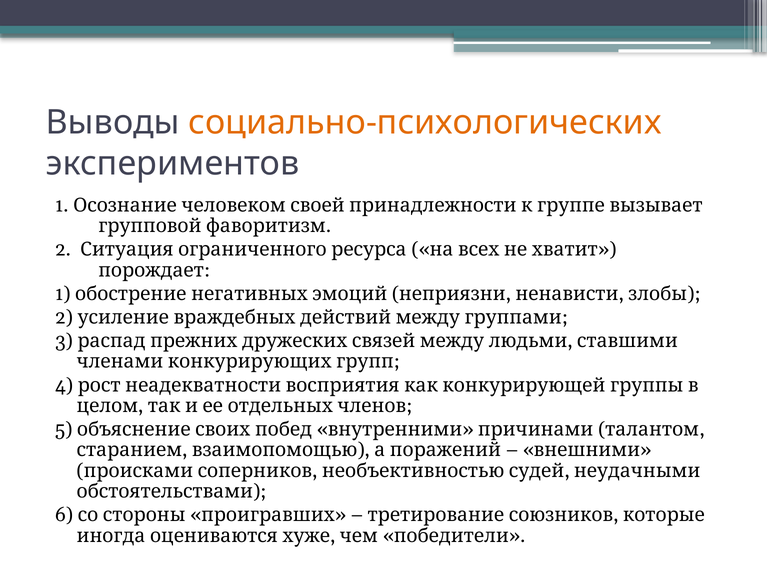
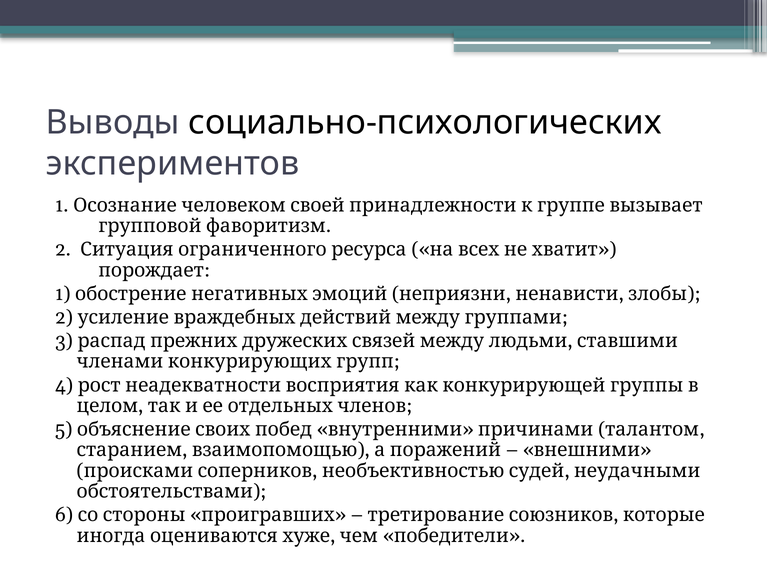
социально-психологических colour: orange -> black
